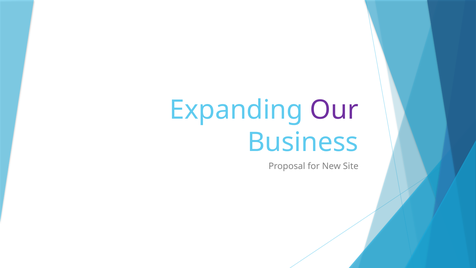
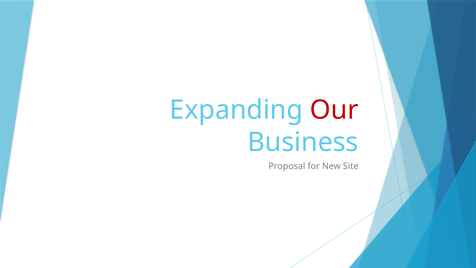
Our colour: purple -> red
